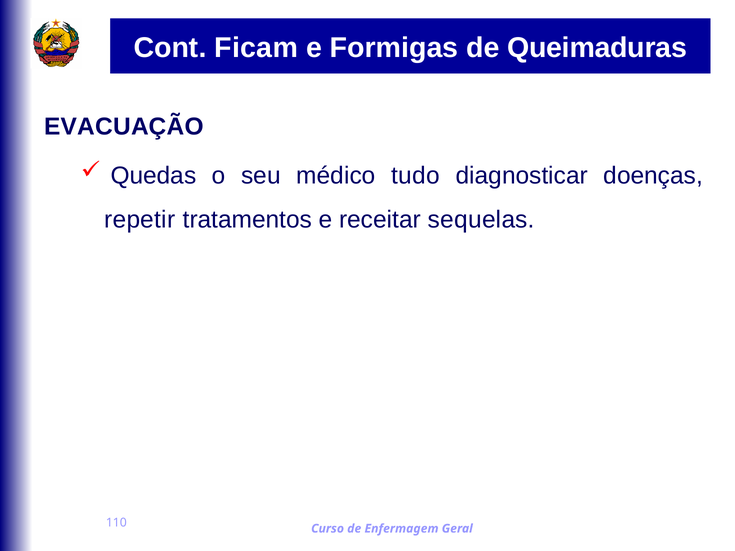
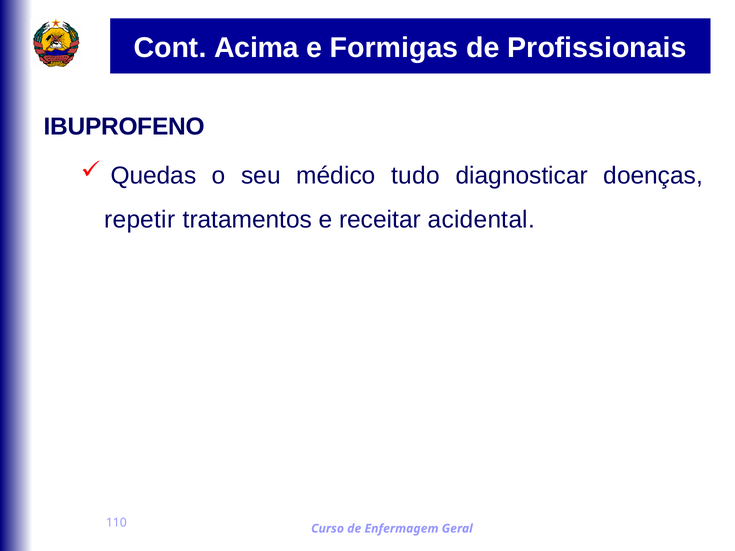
Ficam: Ficam -> Acima
Queimaduras: Queimaduras -> Profissionais
EVACUAÇÃO: EVACUAÇÃO -> IBUPROFENO
sequelas: sequelas -> acidental
